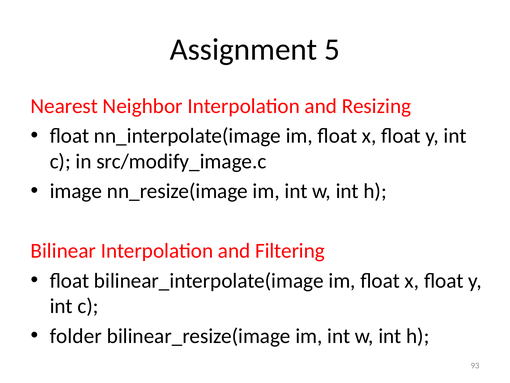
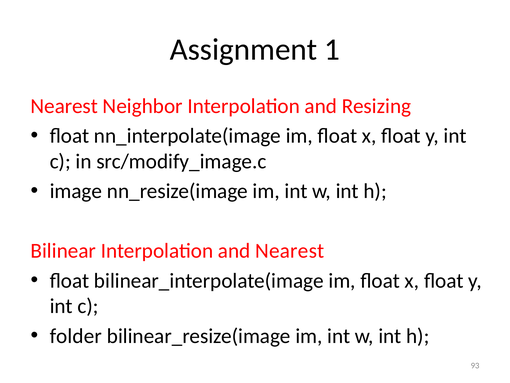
5: 5 -> 1
and Filtering: Filtering -> Nearest
